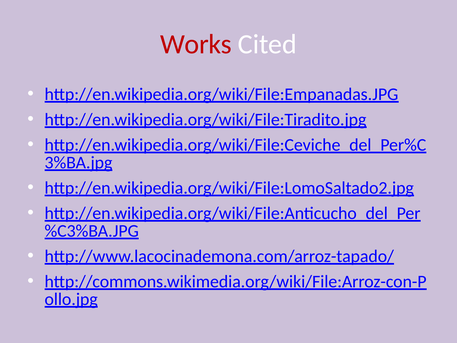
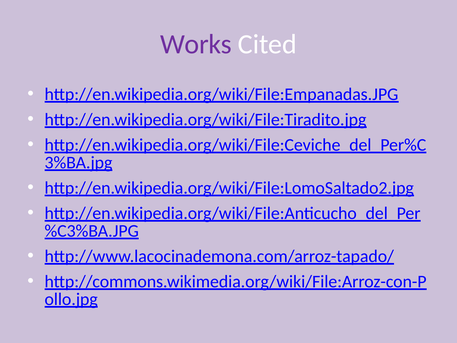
Works colour: red -> purple
